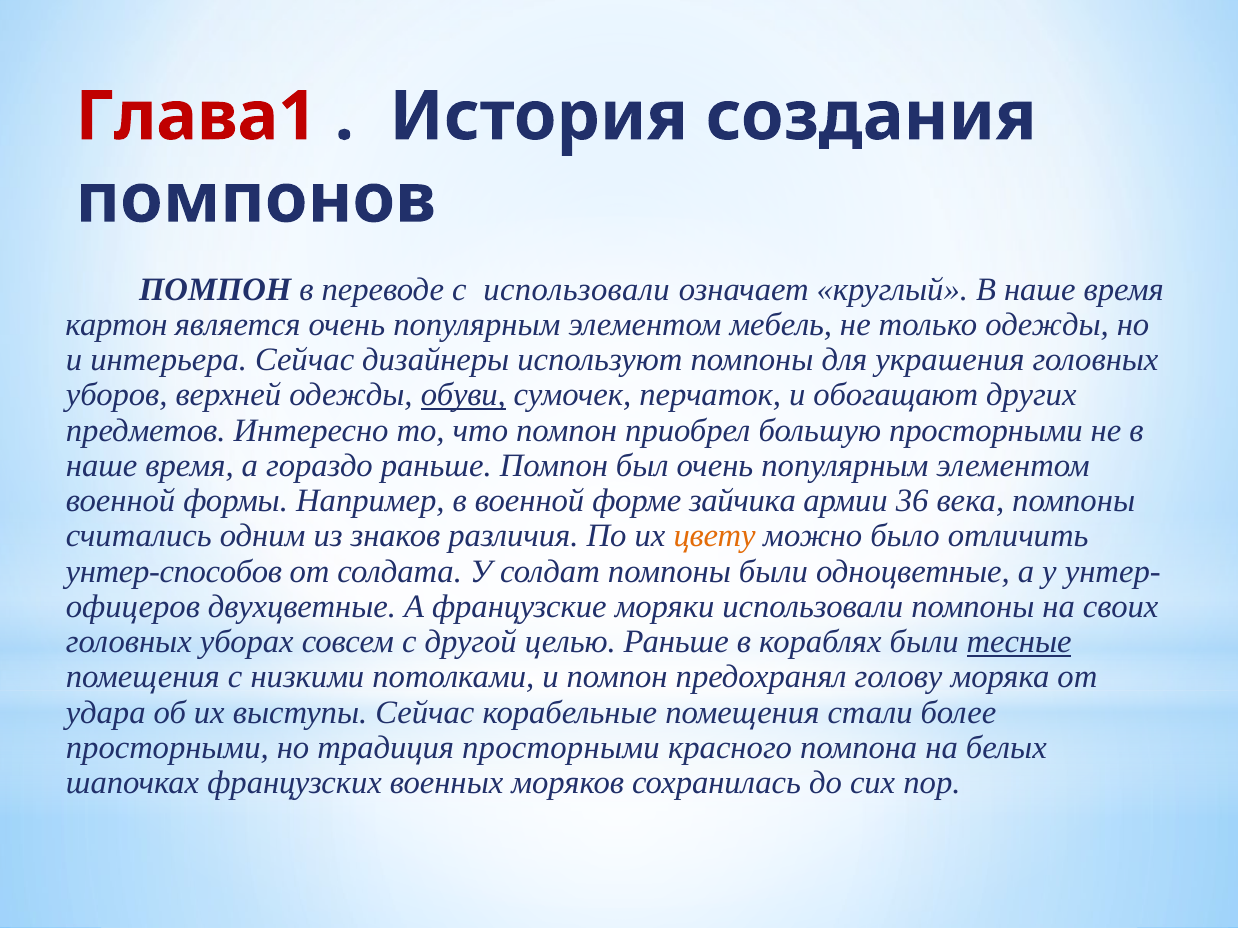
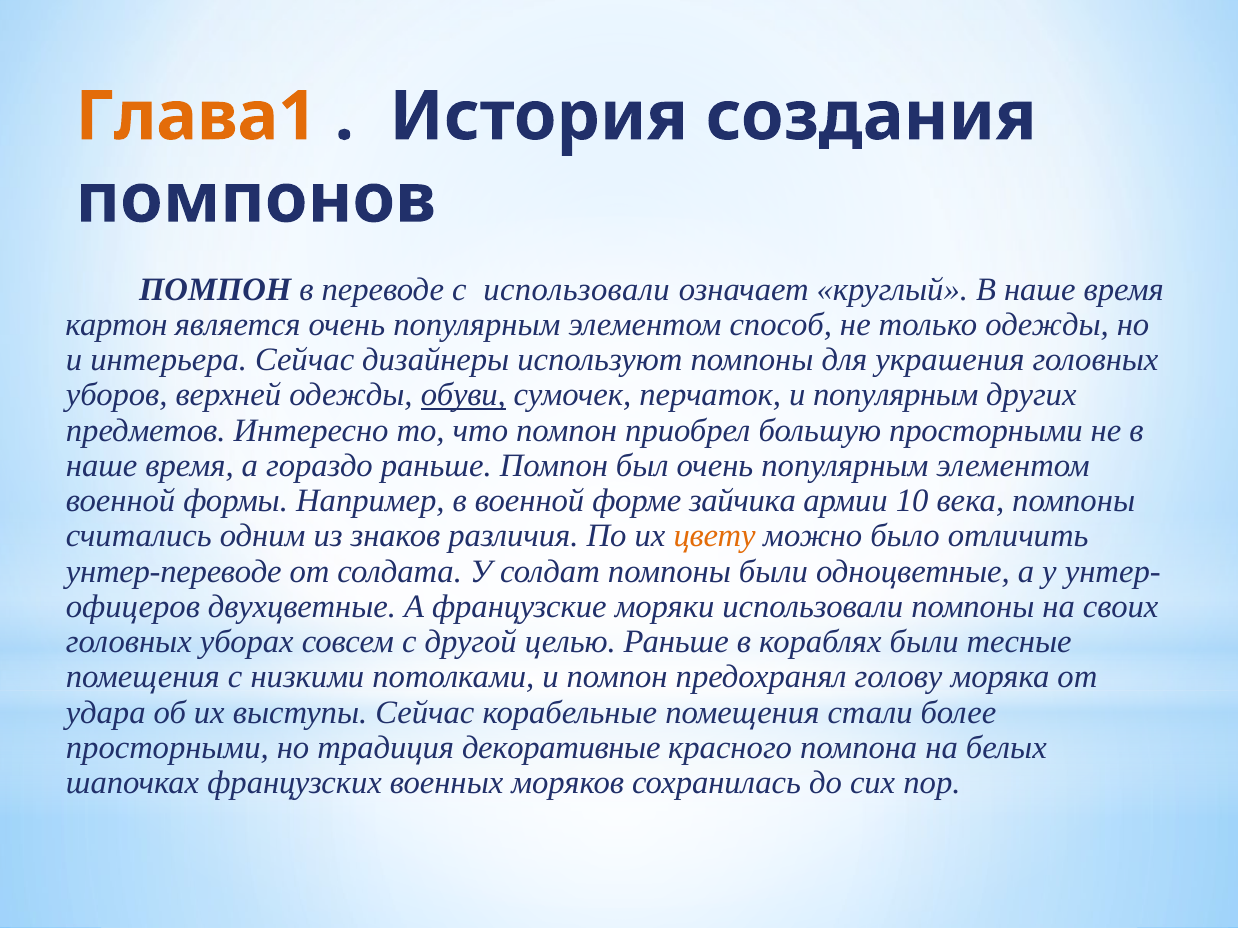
Глава1 colour: red -> orange
мебель: мебель -> способ
и обогащают: обогащают -> популярным
36: 36 -> 10
унтер-способов: унтер-способов -> унтер-переводе
тесные underline: present -> none
традиция просторными: просторными -> декоративные
